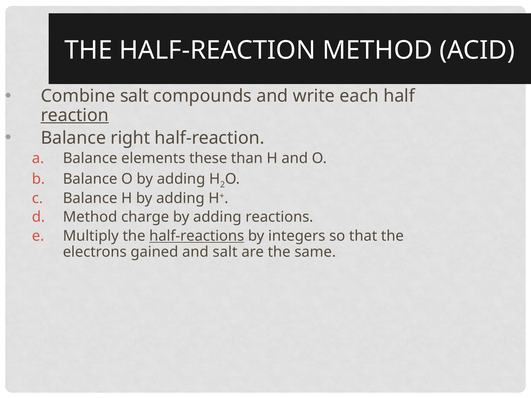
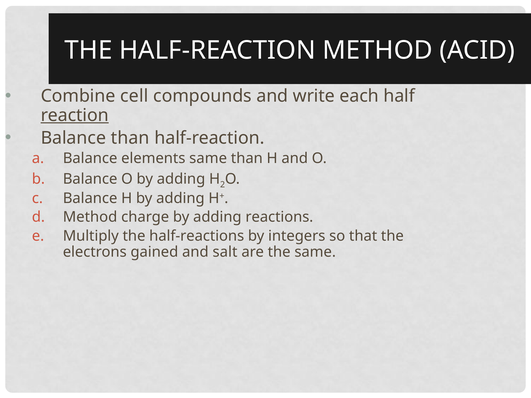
Combine salt: salt -> cell
Balance right: right -> than
elements these: these -> same
half-reactions underline: present -> none
